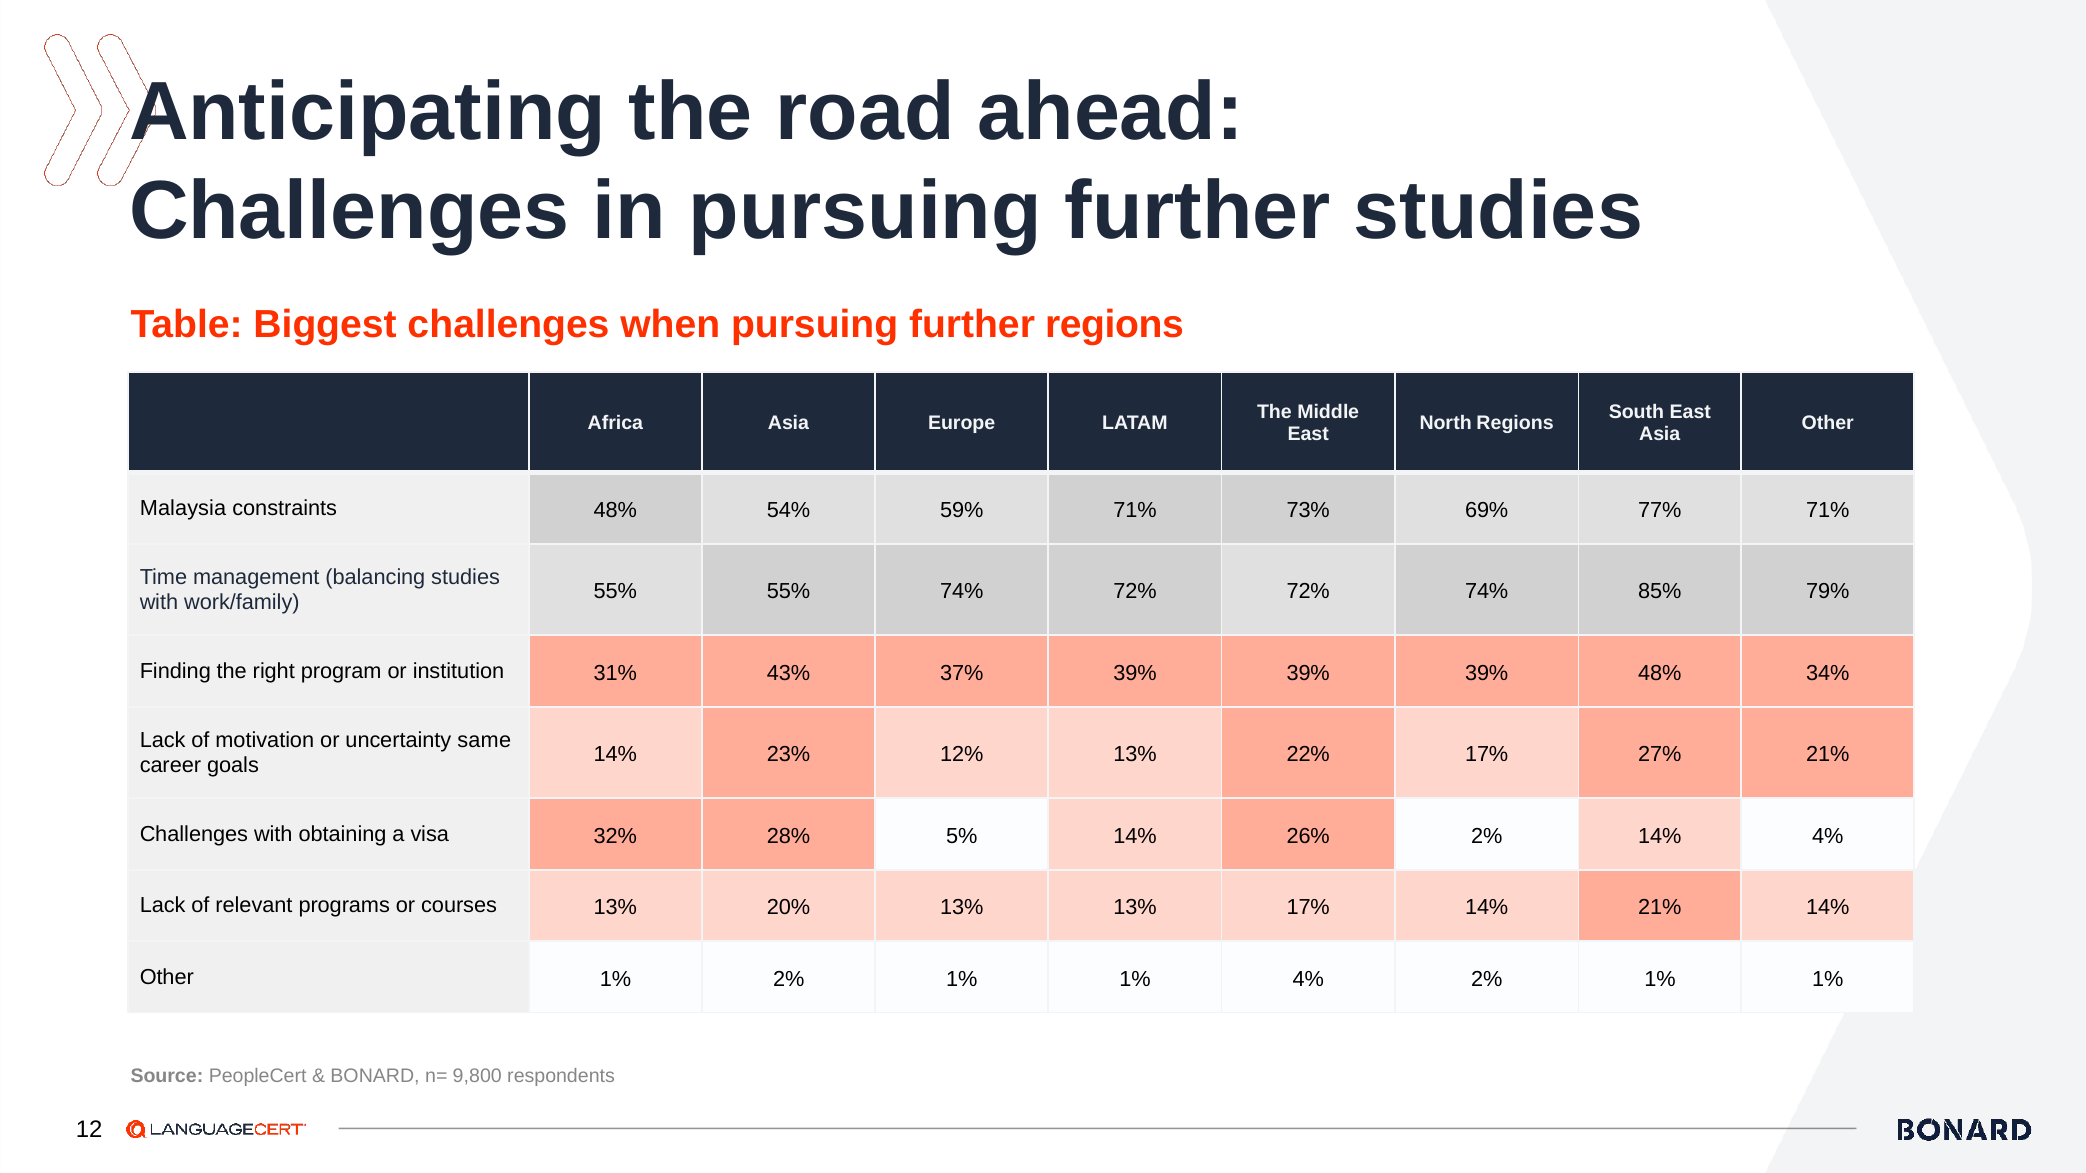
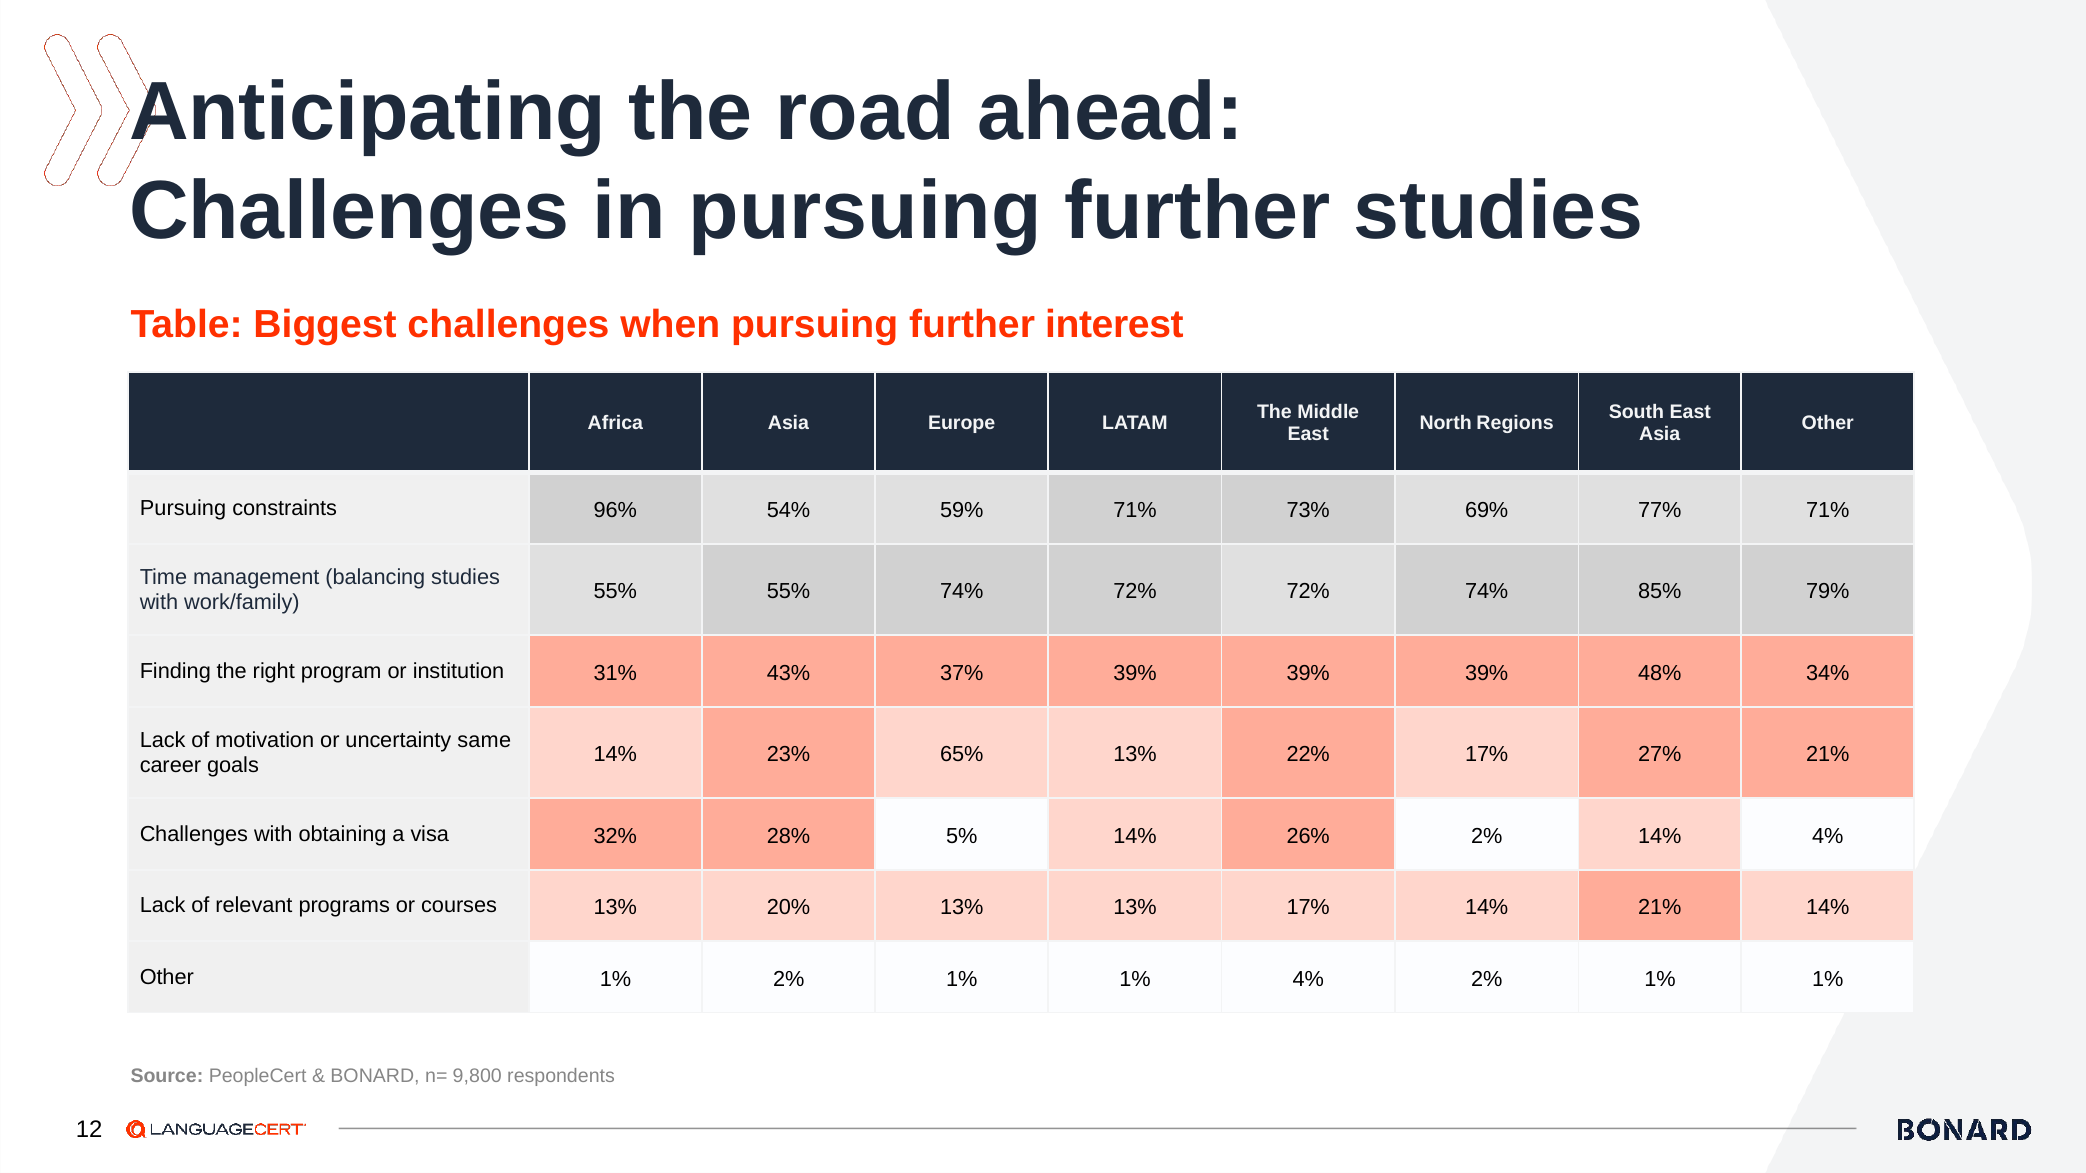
further regions: regions -> interest
Malaysia at (183, 509): Malaysia -> Pursuing
constraints 48%: 48% -> 96%
12%: 12% -> 65%
